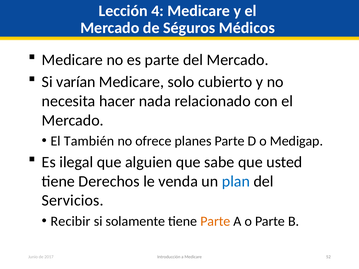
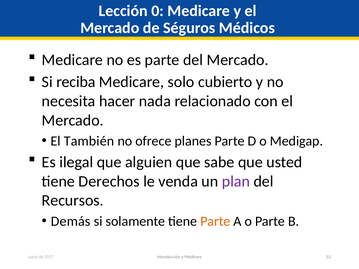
4: 4 -> 0
varían: varían -> reciba
plan colour: blue -> purple
Servicios: Servicios -> Recursos
Recibir: Recibir -> Demás
